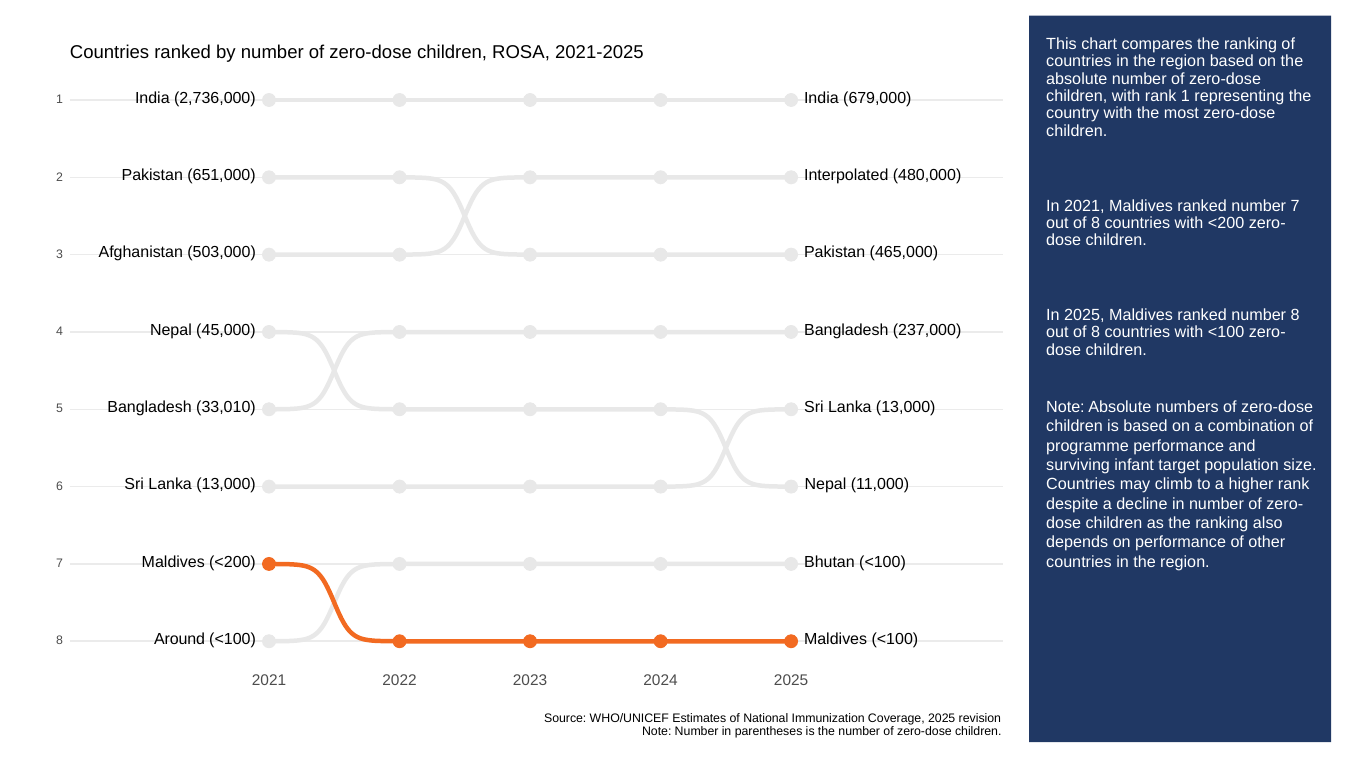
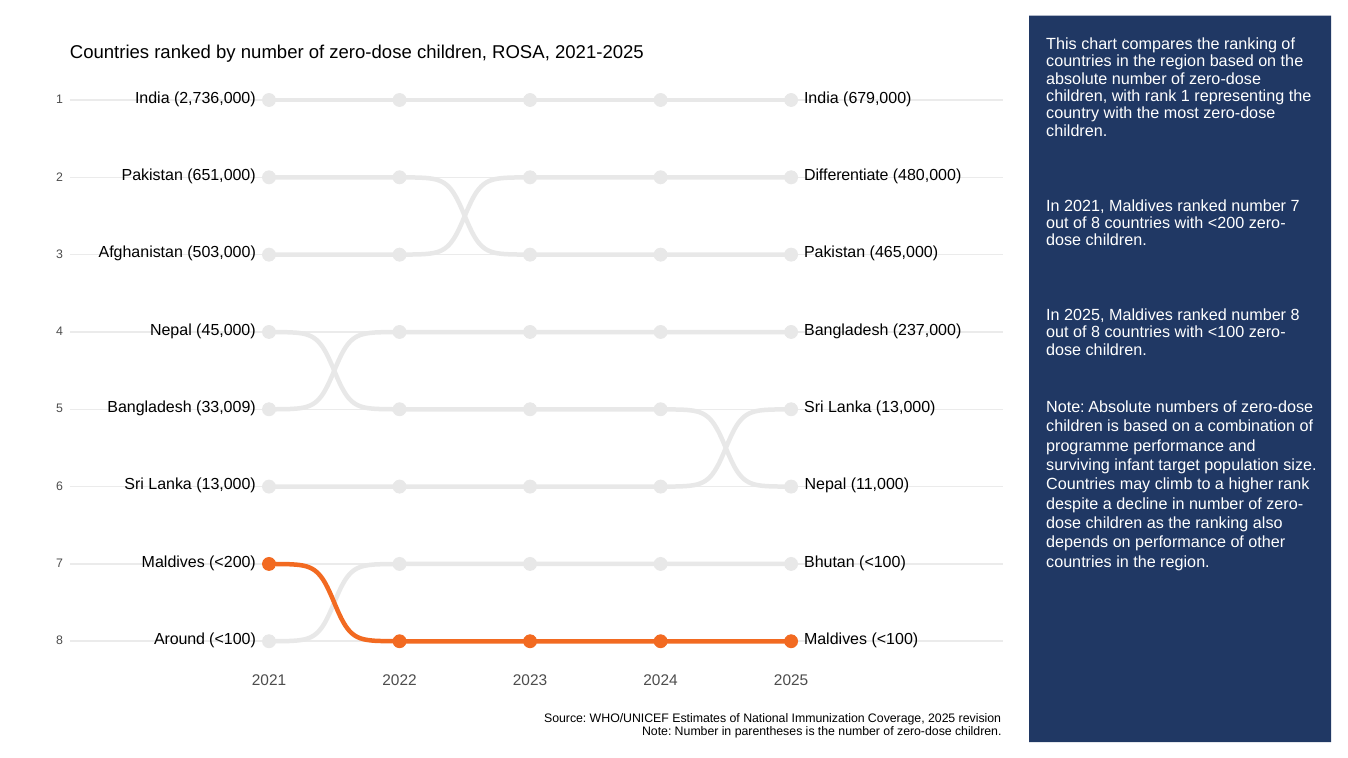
Interpolated: Interpolated -> Differentiate
33,010: 33,010 -> 33,009
